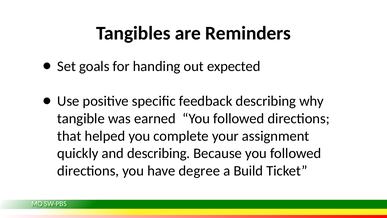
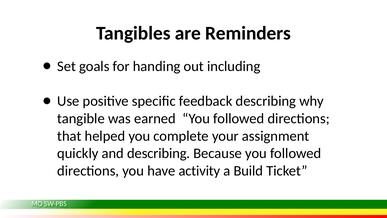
expected: expected -> including
degree: degree -> activity
